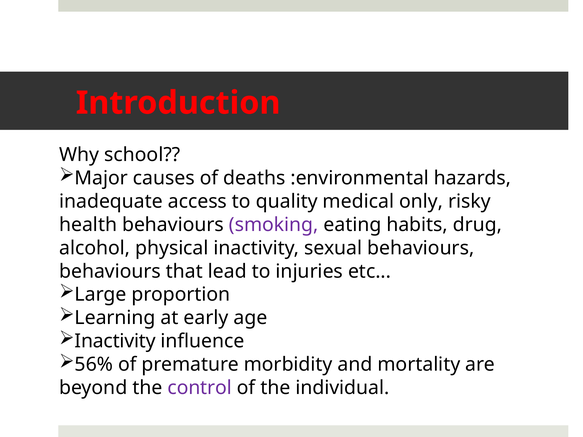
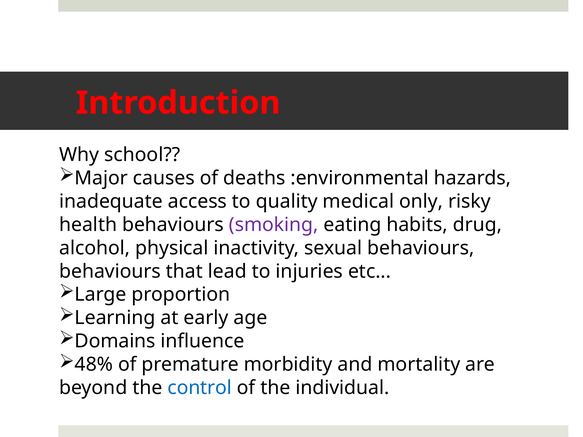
Inactivity at (115, 341): Inactivity -> Domains
56%: 56% -> 48%
control colour: purple -> blue
